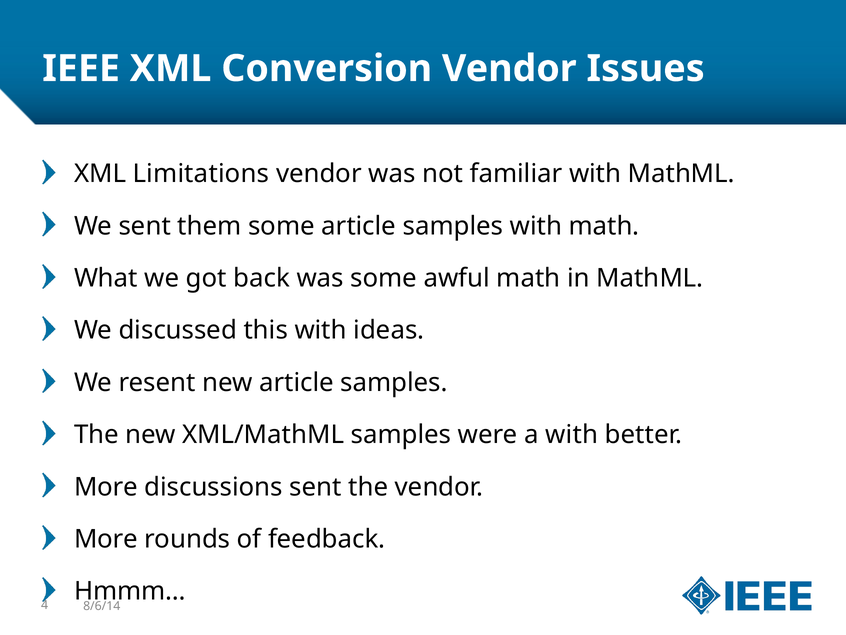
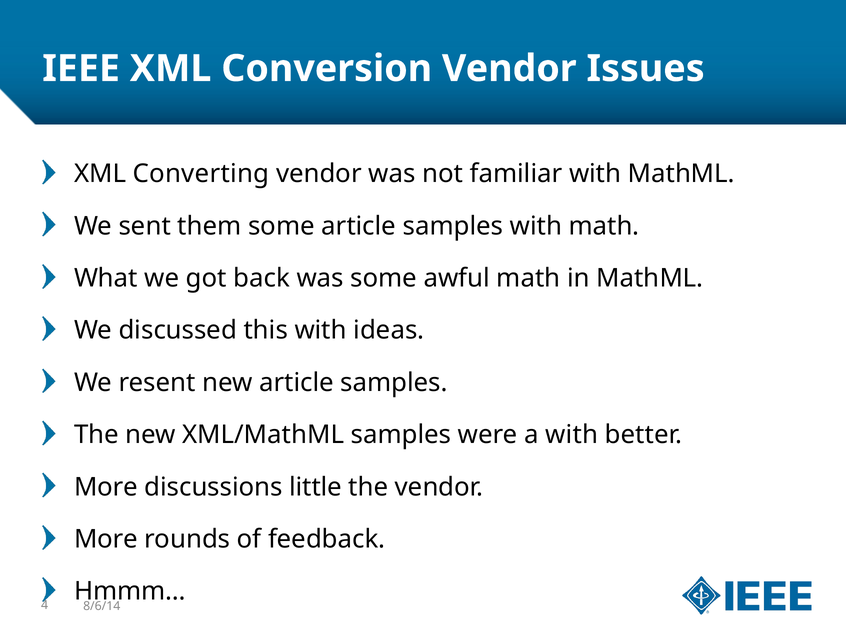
Limitations: Limitations -> Converting
discussions sent: sent -> little
